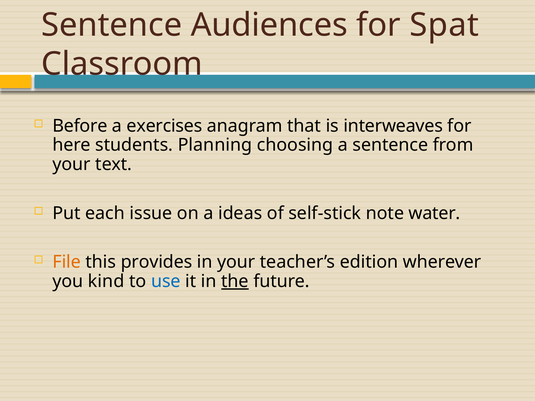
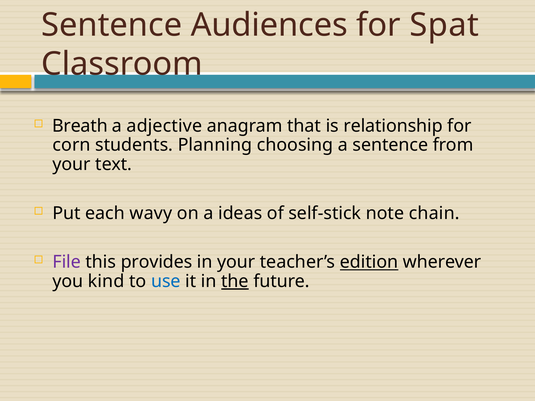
Before: Before -> Breath
exercises: exercises -> adjective
interweaves: interweaves -> relationship
here: here -> corn
issue: issue -> wavy
water: water -> chain
File colour: orange -> purple
edition underline: none -> present
